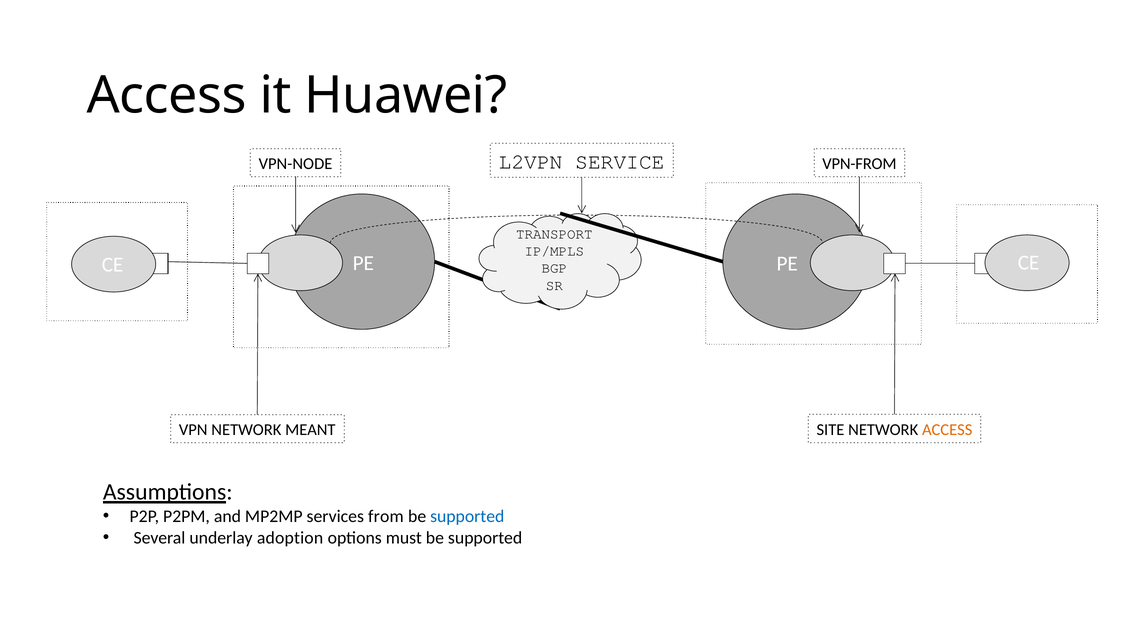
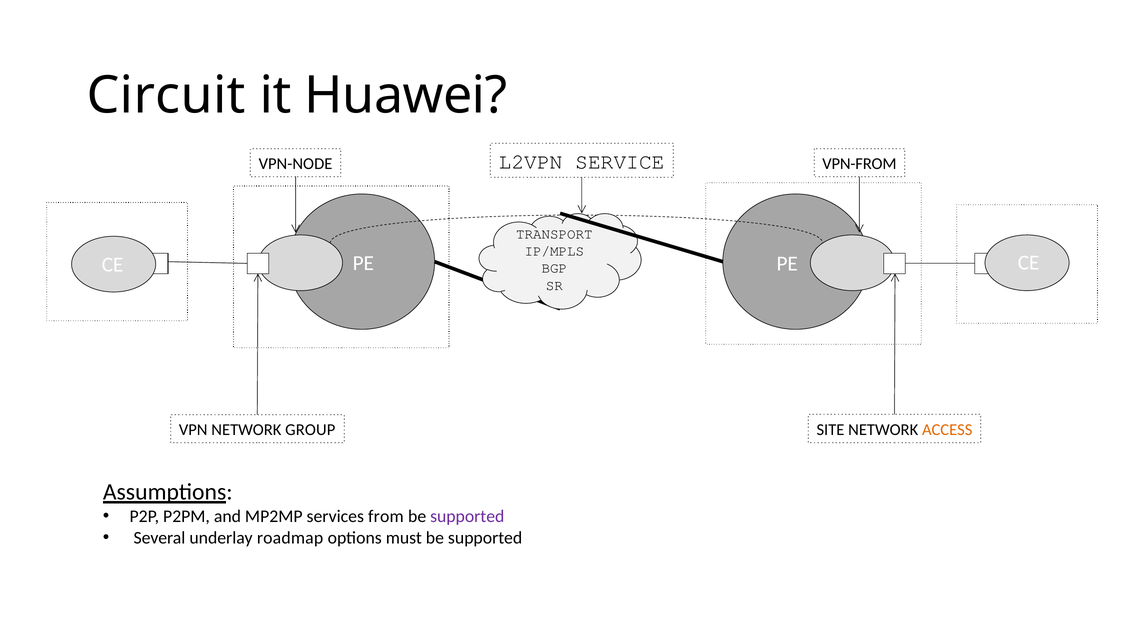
Access at (167, 95): Access -> Circuit
MEANT: MEANT -> GROUP
supported at (467, 516) colour: blue -> purple
adoption: adoption -> roadmap
